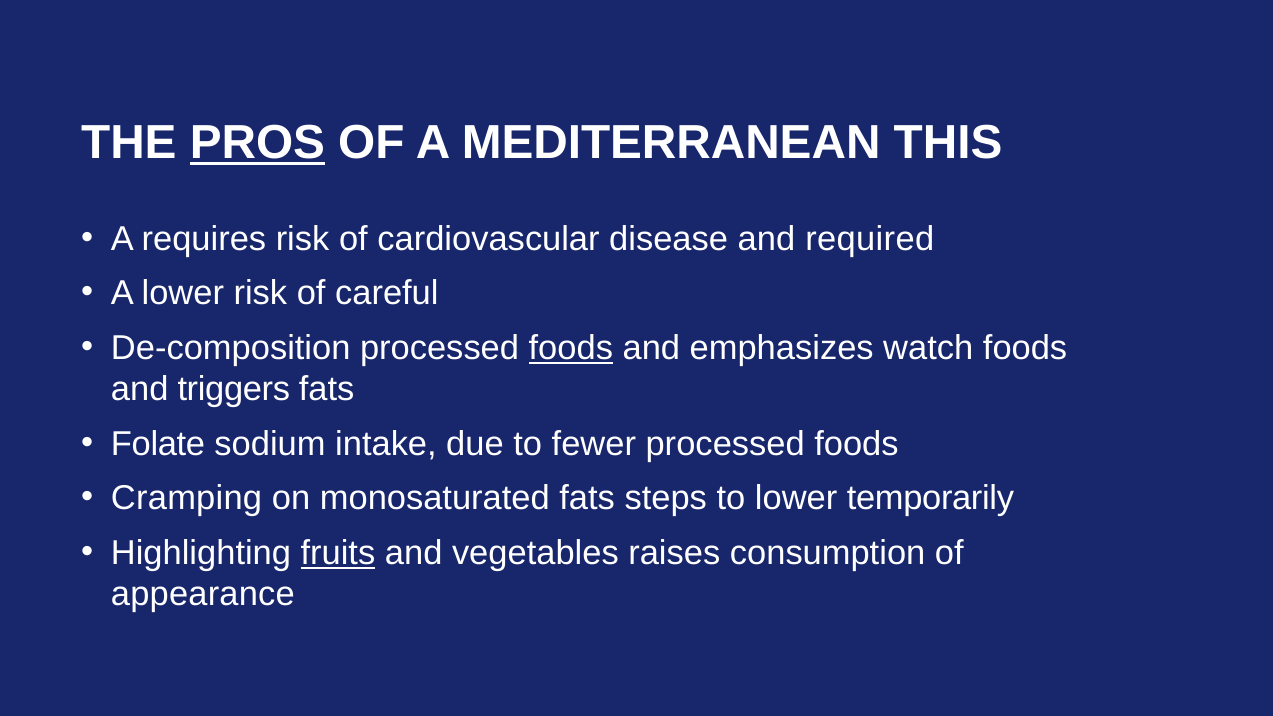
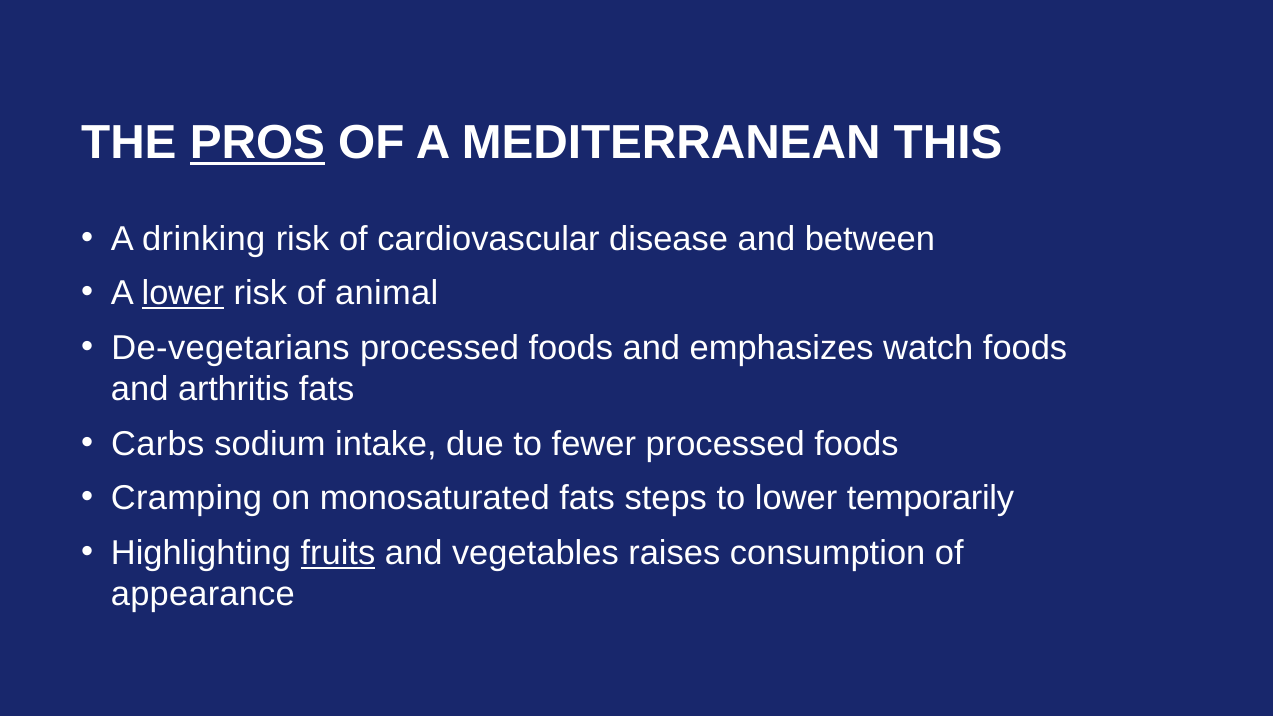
requires: requires -> drinking
required: required -> between
lower at (183, 293) underline: none -> present
careful: careful -> animal
De-composition: De-composition -> De-vegetarians
foods at (571, 348) underline: present -> none
triggers: triggers -> arthritis
Folate: Folate -> Carbs
